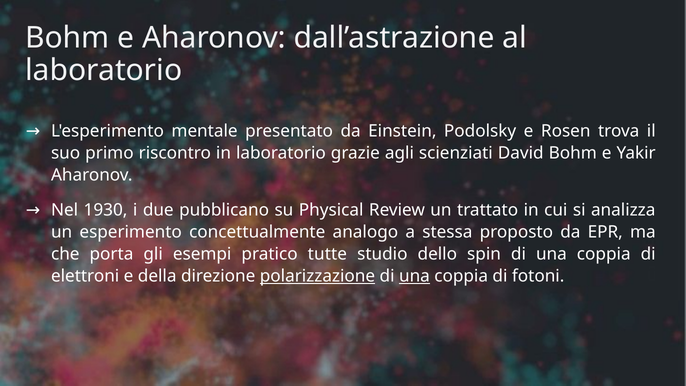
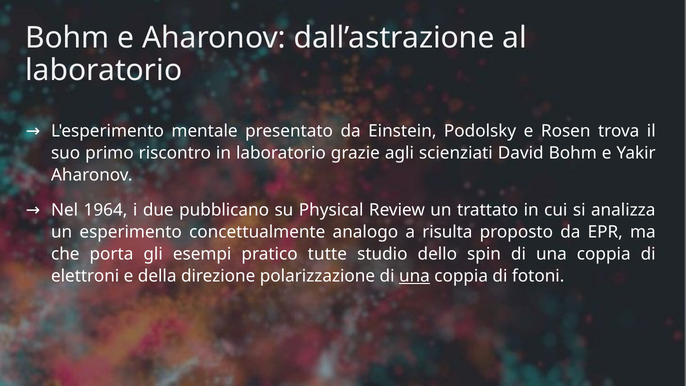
1930: 1930 -> 1964
stessa: stessa -> risulta
polarizzazione underline: present -> none
